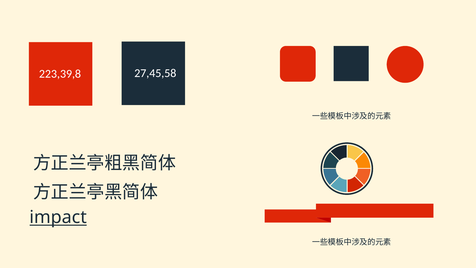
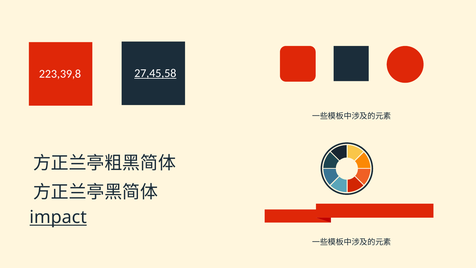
27,45,58 underline: none -> present
